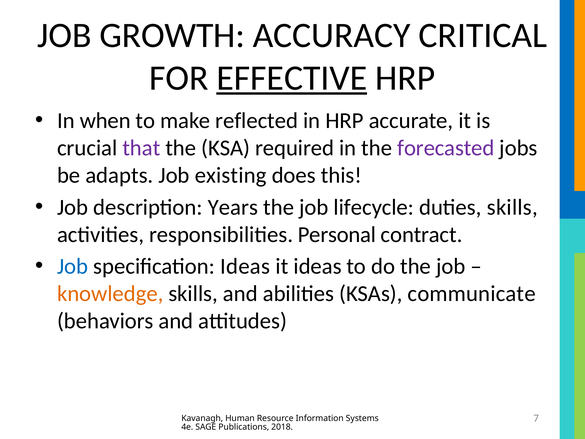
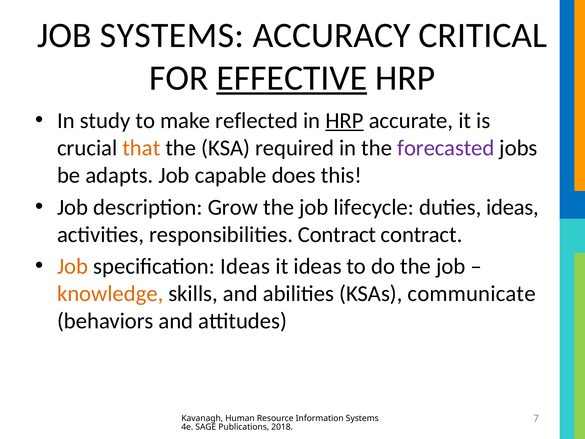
JOB GROWTH: GROWTH -> SYSTEMS
when: when -> study
HRP at (345, 121) underline: none -> present
that colour: purple -> orange
existing: existing -> capable
Years: Years -> Grow
duties skills: skills -> ideas
responsibilities Personal: Personal -> Contract
Job at (73, 266) colour: blue -> orange
